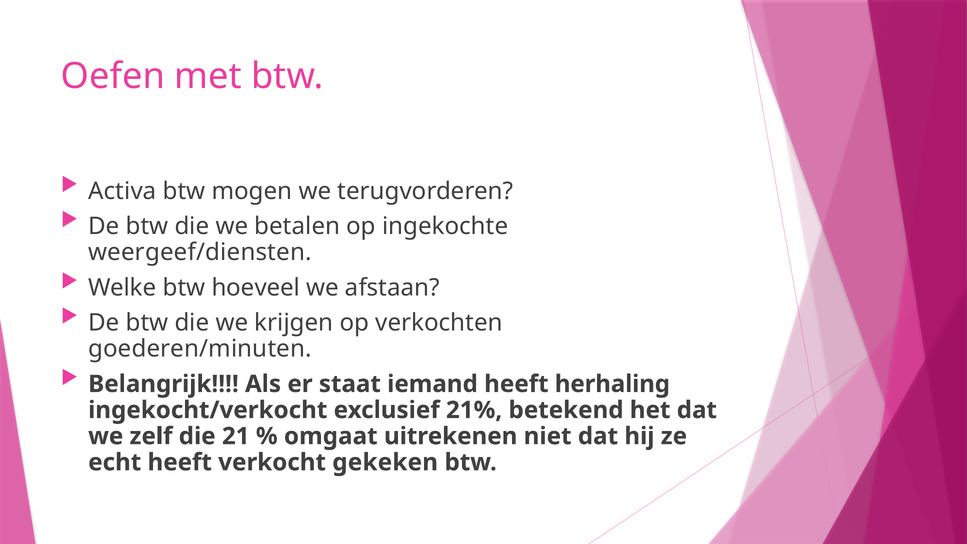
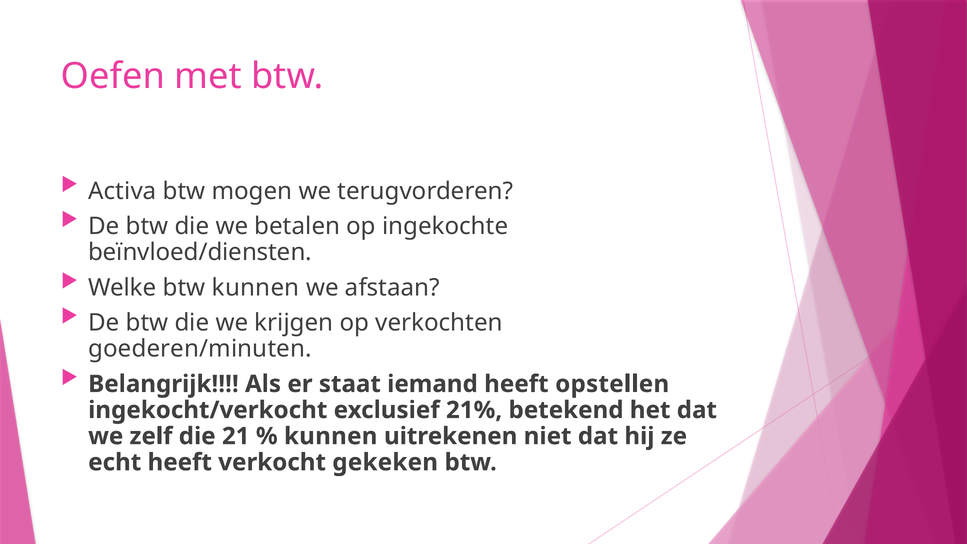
weergeef/diensten: weergeef/diensten -> beïnvloed/diensten
btw hoeveel: hoeveel -> kunnen
herhaling: herhaling -> opstellen
omgaat at (331, 436): omgaat -> kunnen
